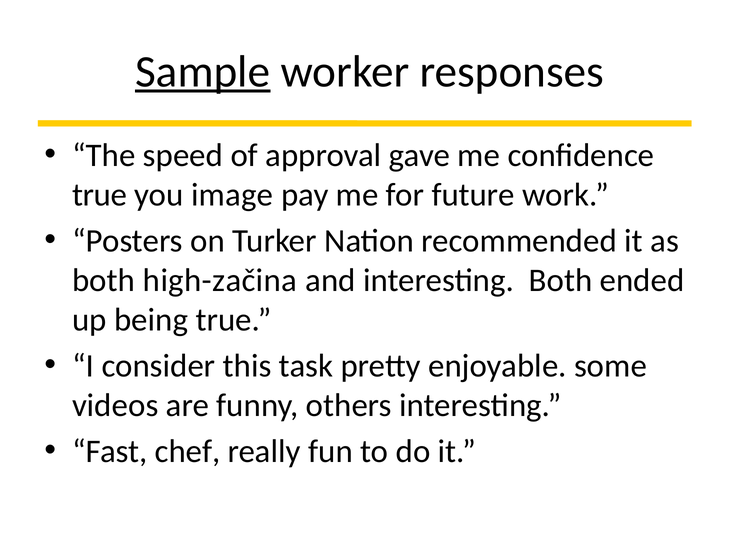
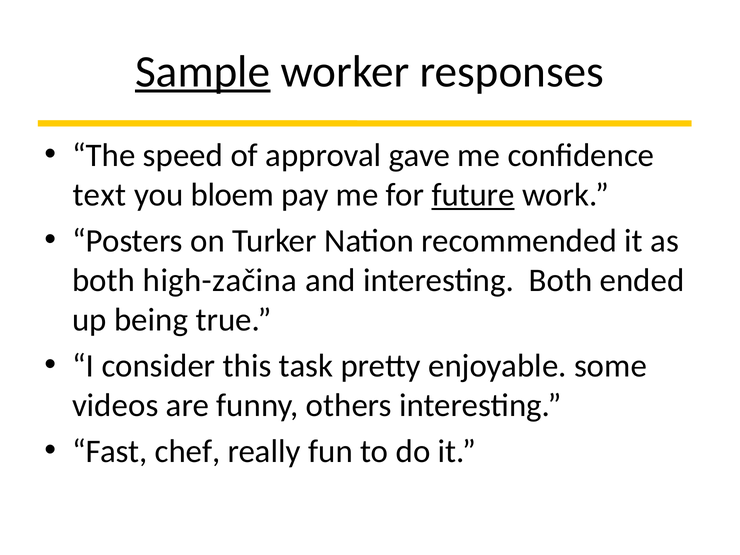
true at (100, 195): true -> text
image: image -> bloem
future underline: none -> present
